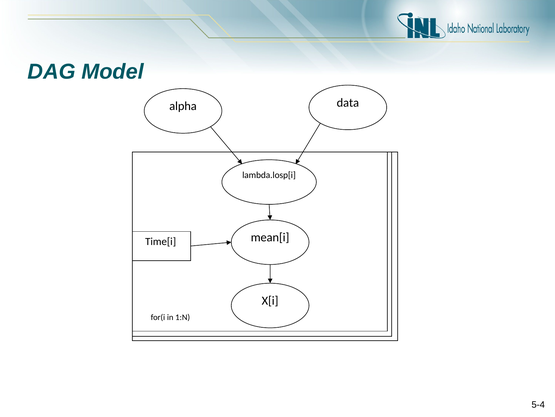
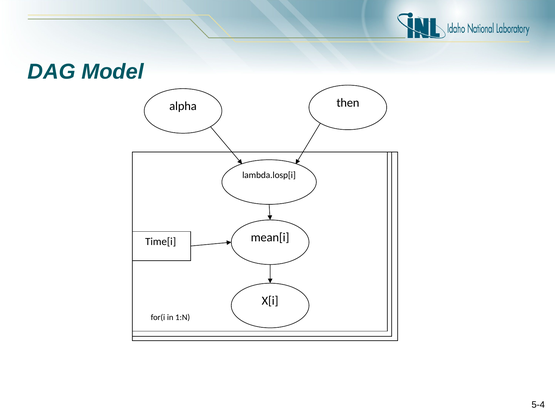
data: data -> then
